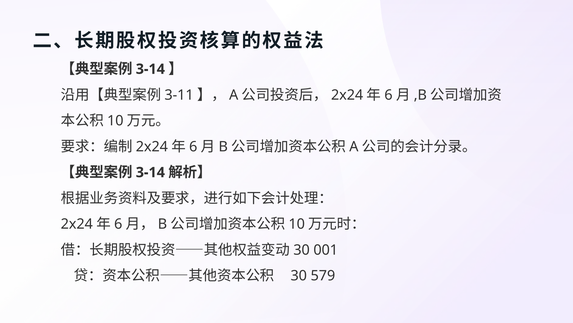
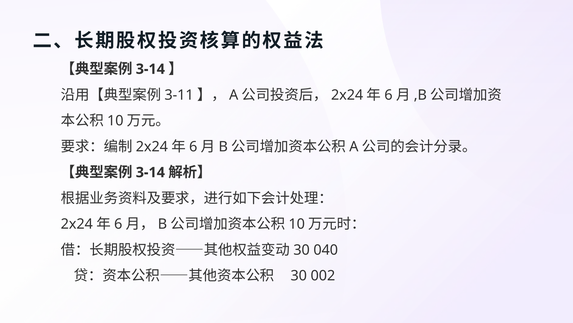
001: 001 -> 040
579: 579 -> 002
